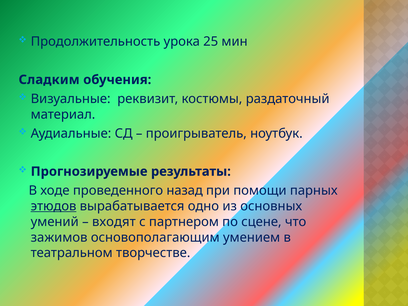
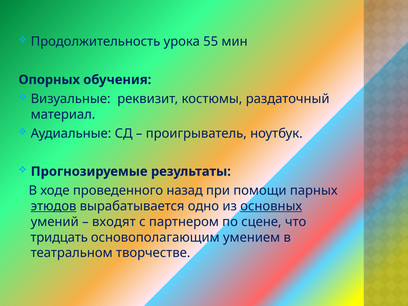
25: 25 -> 55
Сладким: Сладким -> Опорных
основных underline: none -> present
зажимов: зажимов -> тридцать
